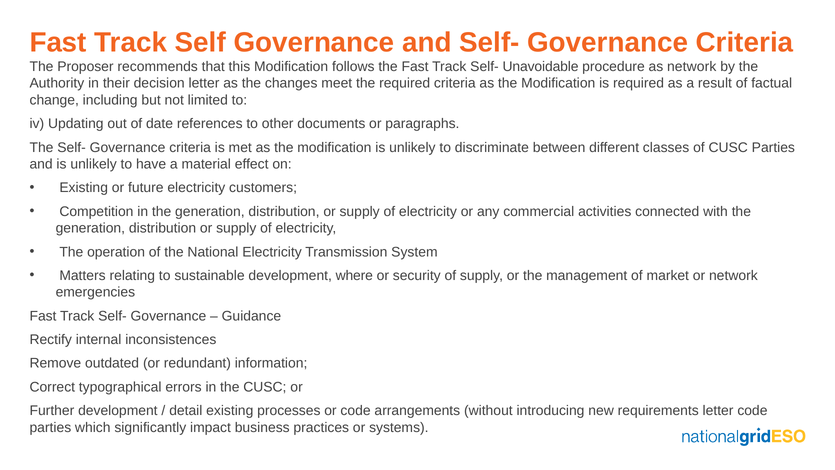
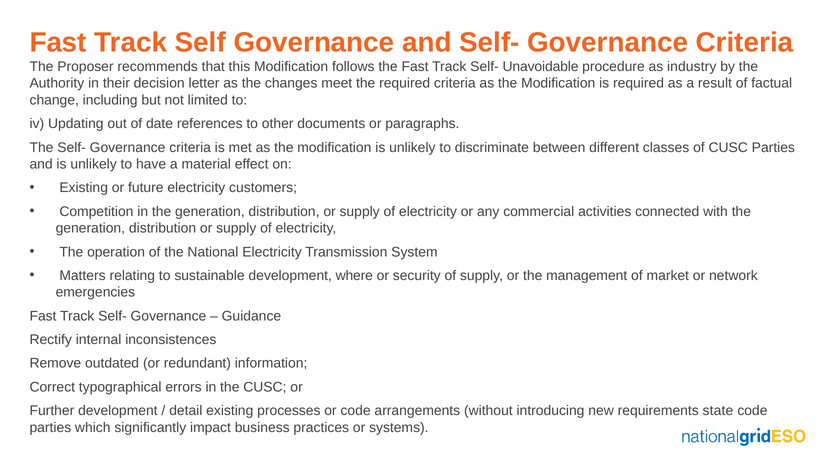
as network: network -> industry
requirements letter: letter -> state
